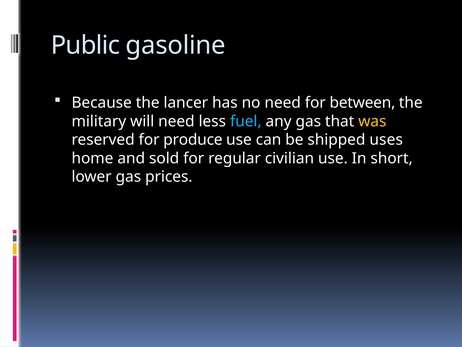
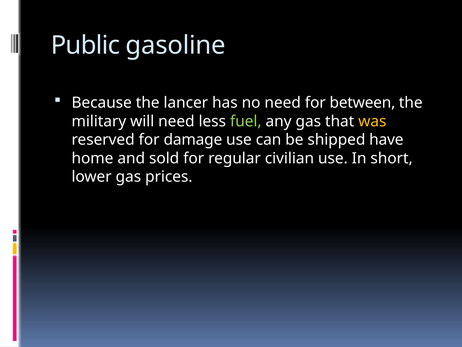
fuel colour: light blue -> light green
produce: produce -> damage
uses: uses -> have
